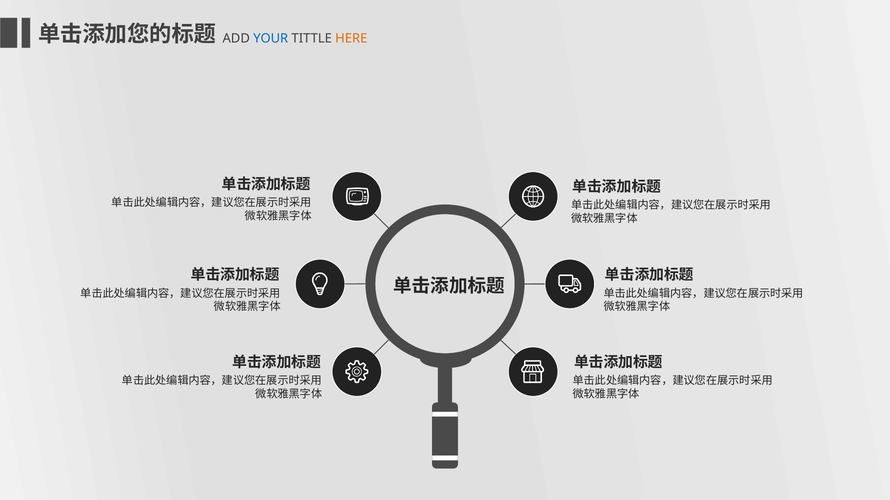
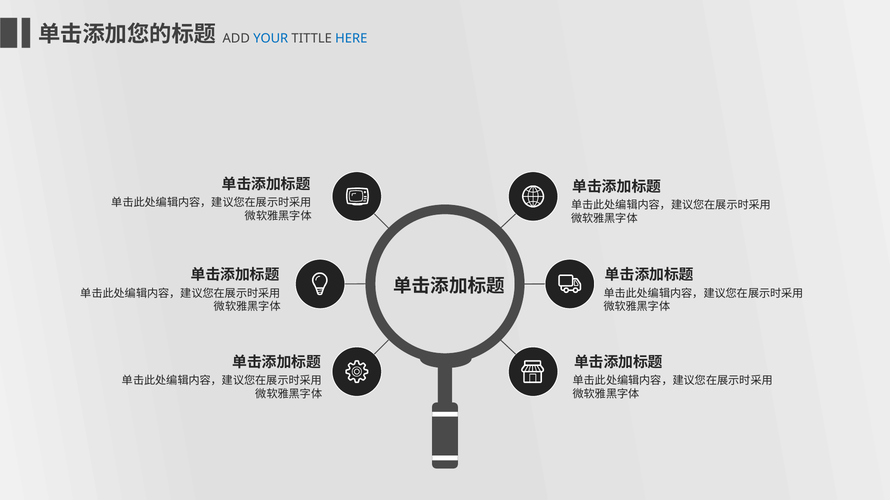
HERE colour: orange -> blue
